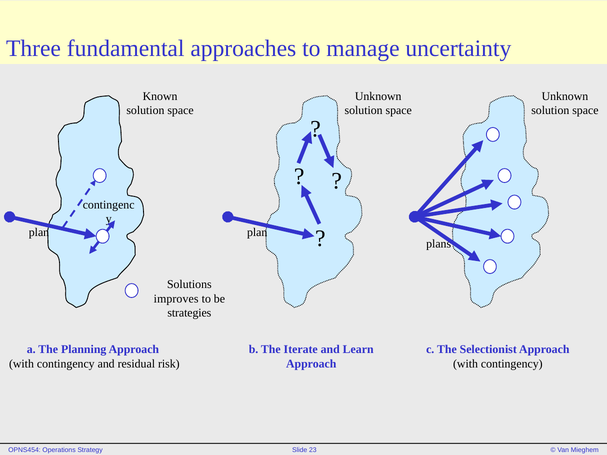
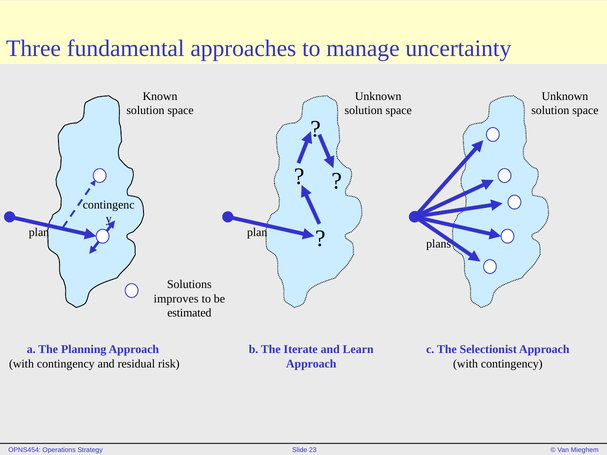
strategies: strategies -> estimated
